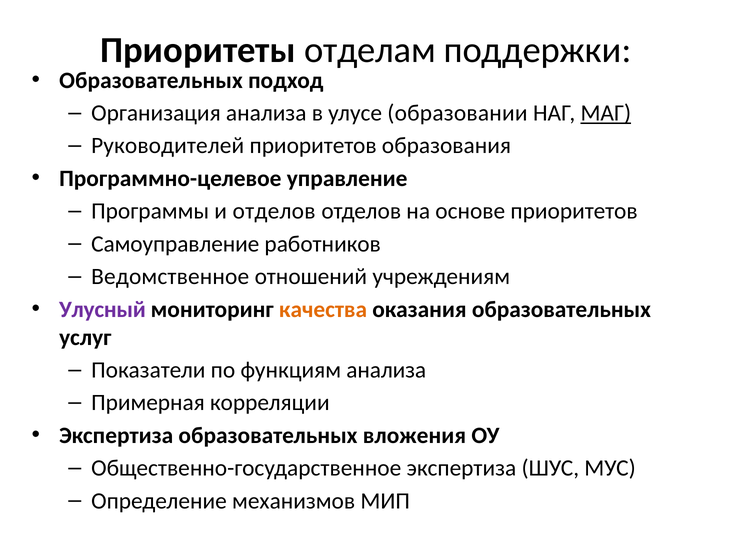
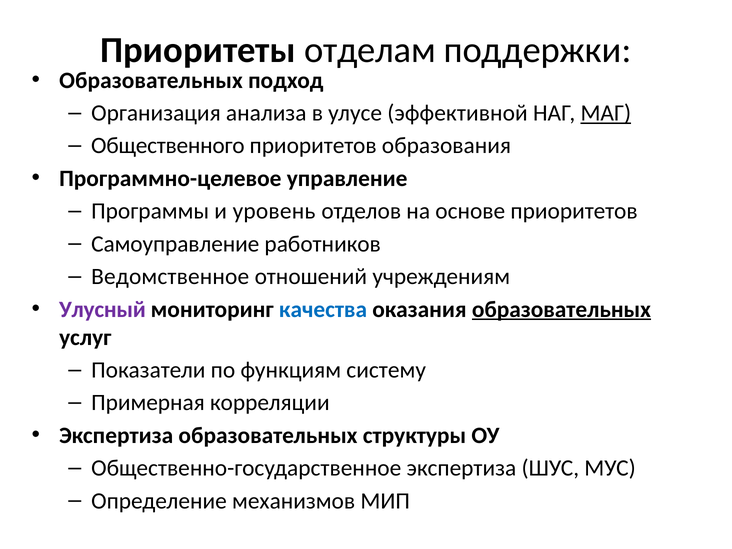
образовании: образовании -> эффективной
Руководителей: Руководителей -> Общественного
и отделов: отделов -> уровень
качества colour: orange -> blue
образовательных at (561, 309) underline: none -> present
функциям анализа: анализа -> систему
вложения: вложения -> структуры
